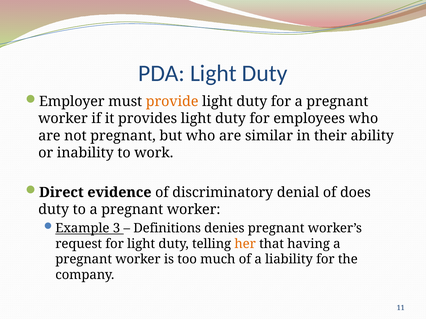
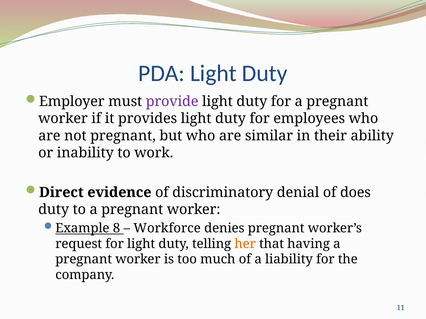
provide colour: orange -> purple
3: 3 -> 8
Definitions: Definitions -> Workforce
